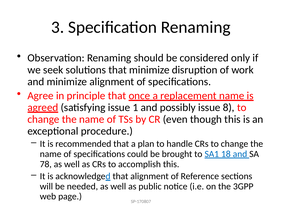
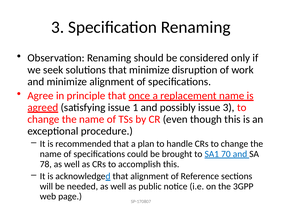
issue 8: 8 -> 3
18: 18 -> 70
